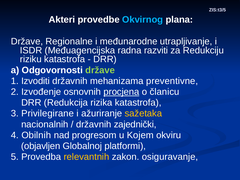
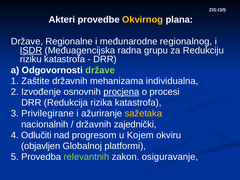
Okvirnog colour: light blue -> yellow
utrapljivanje: utrapljivanje -> regionalnog
ISDR underline: none -> present
razviti: razviti -> grupu
Izvoditi: Izvoditi -> Zaštite
preventivne: preventivne -> individualna
članicu: članicu -> procesi
Obilnih: Obilnih -> Odlučiti
relevantnih colour: yellow -> light green
